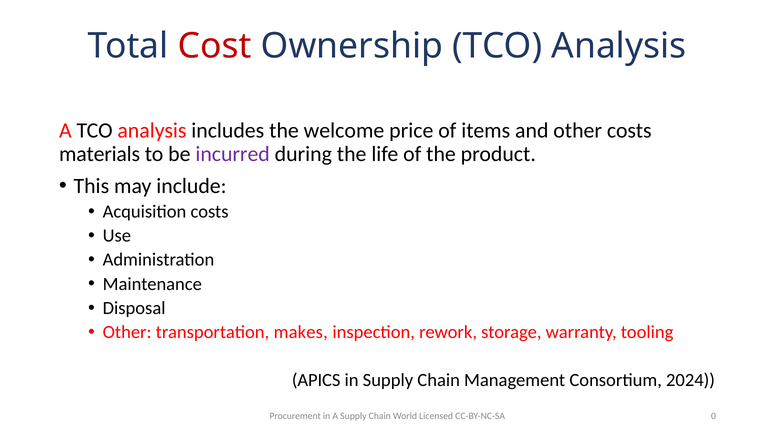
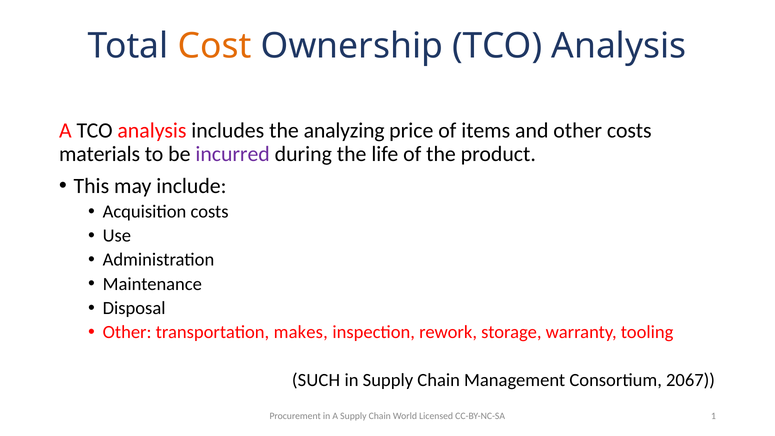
Cost colour: red -> orange
welcome: welcome -> analyzing
APICS: APICS -> SUCH
2024: 2024 -> 2067
0: 0 -> 1
